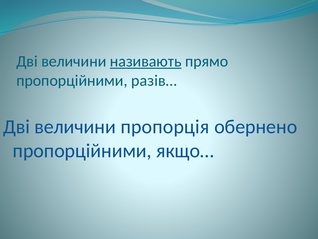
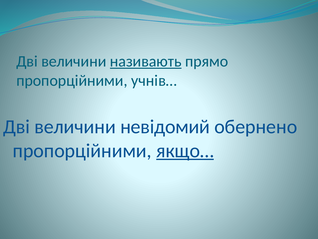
разів…: разів… -> учнів…
пропорція: пропорція -> невідомий
якщо… underline: none -> present
